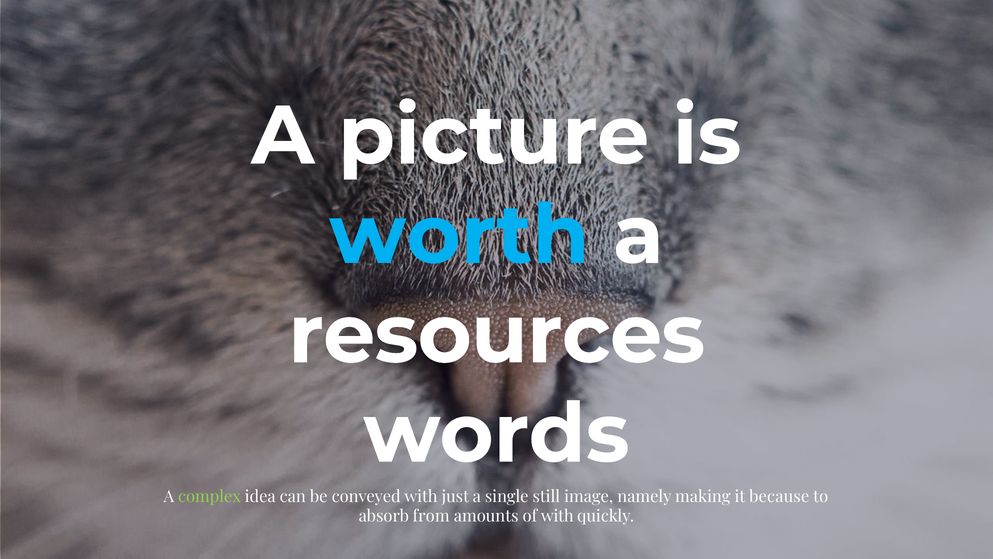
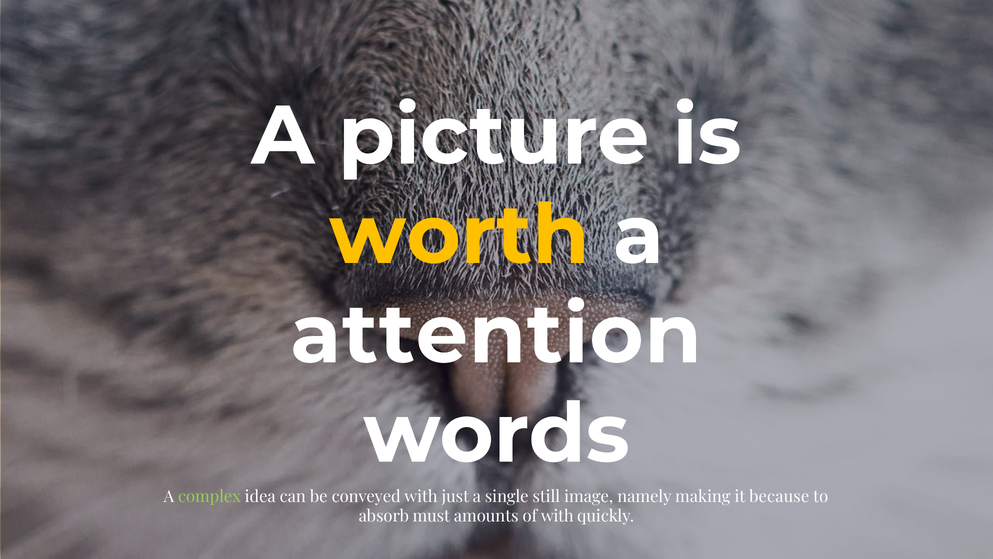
worth colour: light blue -> yellow
resources: resources -> attention
from: from -> must
